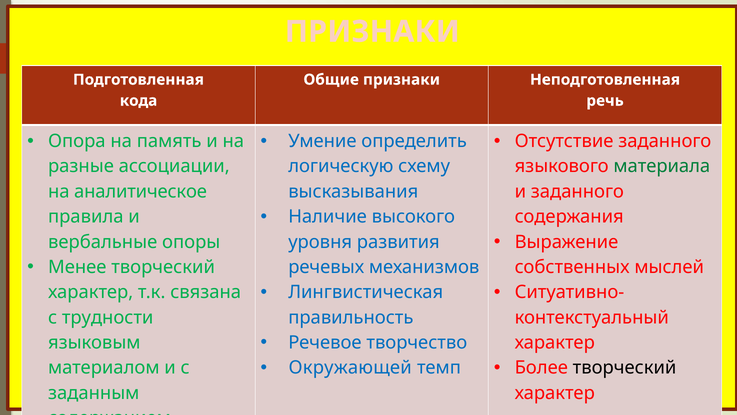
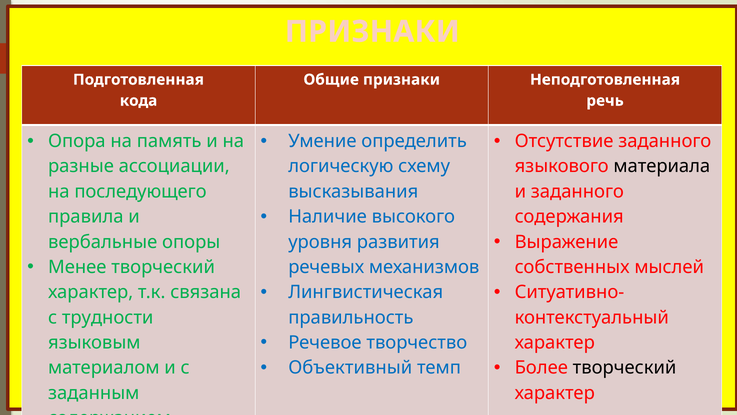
материала colour: green -> black
аналитическое: аналитическое -> последующего
Окружающей: Окружающей -> Объективный
